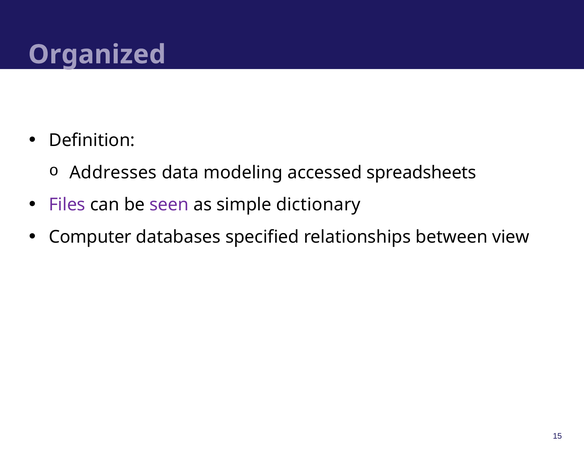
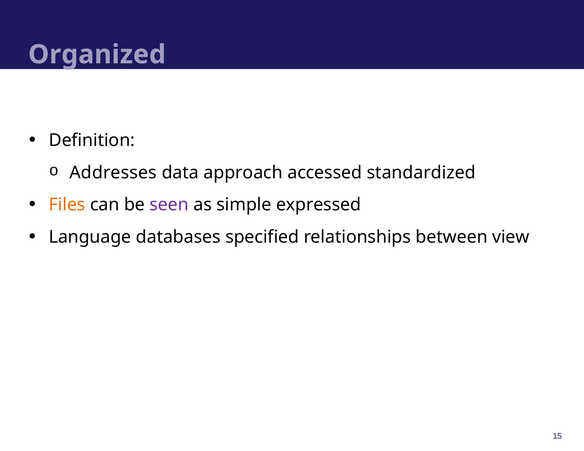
modeling: modeling -> approach
spreadsheets: spreadsheets -> standardized
Files colour: purple -> orange
dictionary: dictionary -> expressed
Computer: Computer -> Language
